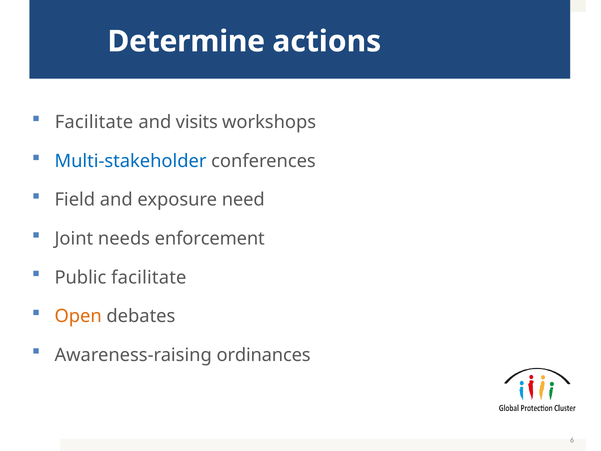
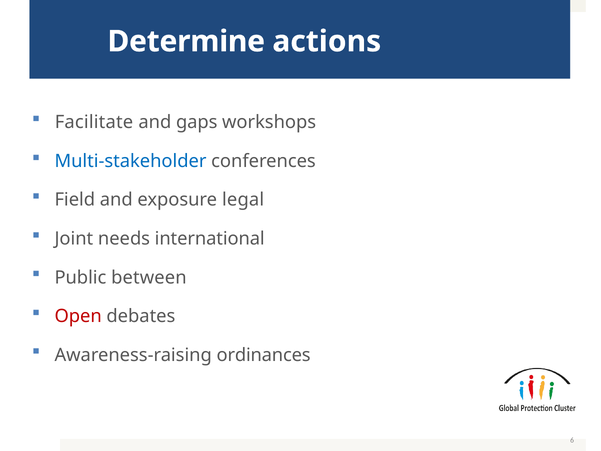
visits: visits -> gaps
need: need -> legal
enforcement: enforcement -> international
Public facilitate: facilitate -> between
Open colour: orange -> red
